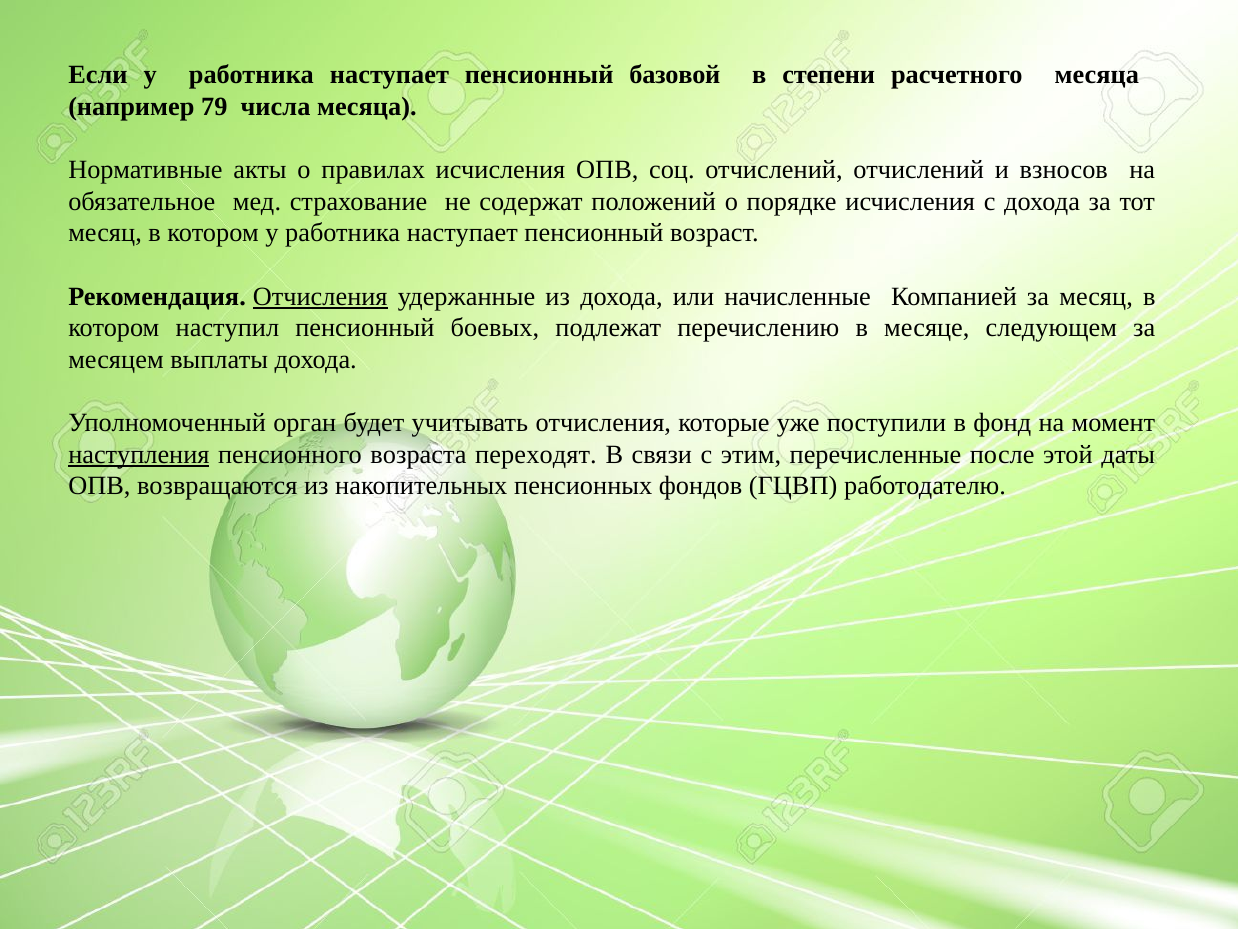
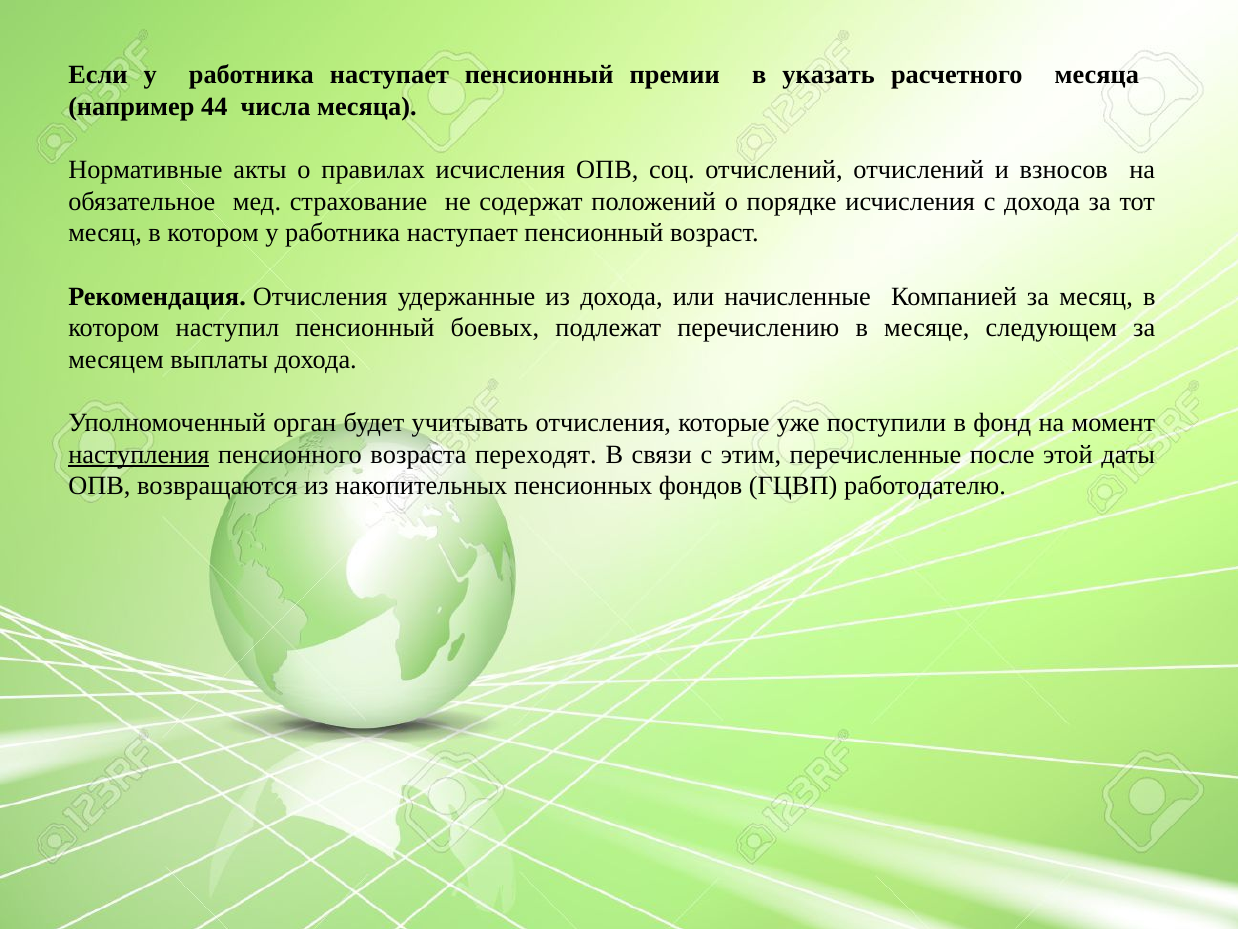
базовой: базовой -> премии
степени: степени -> указать
79: 79 -> 44
Отчисления at (320, 296) underline: present -> none
